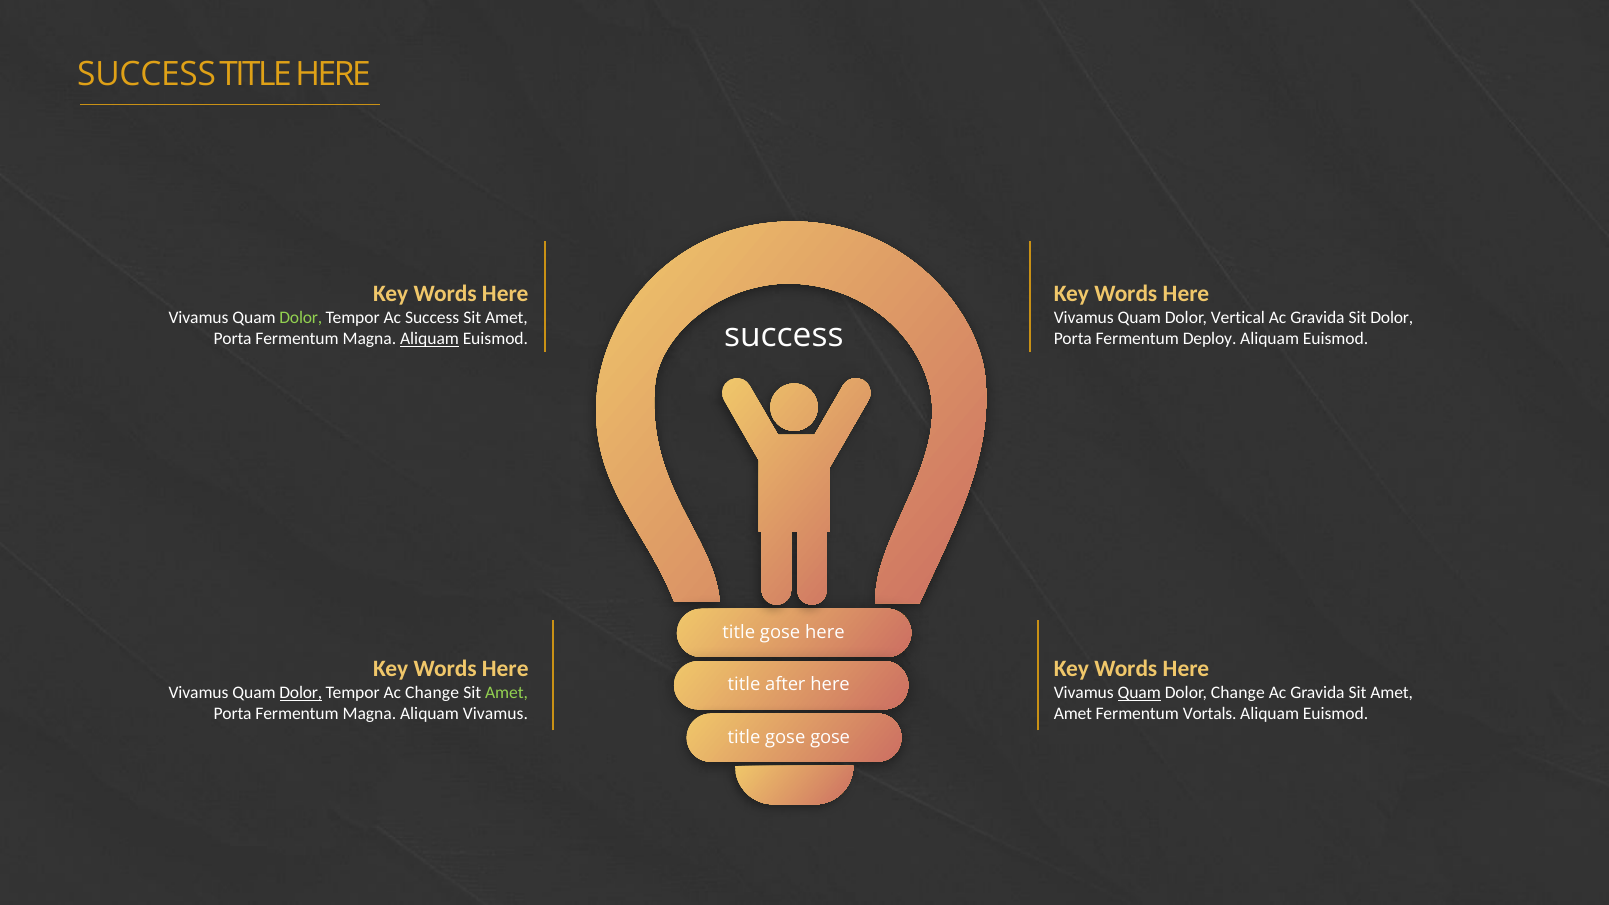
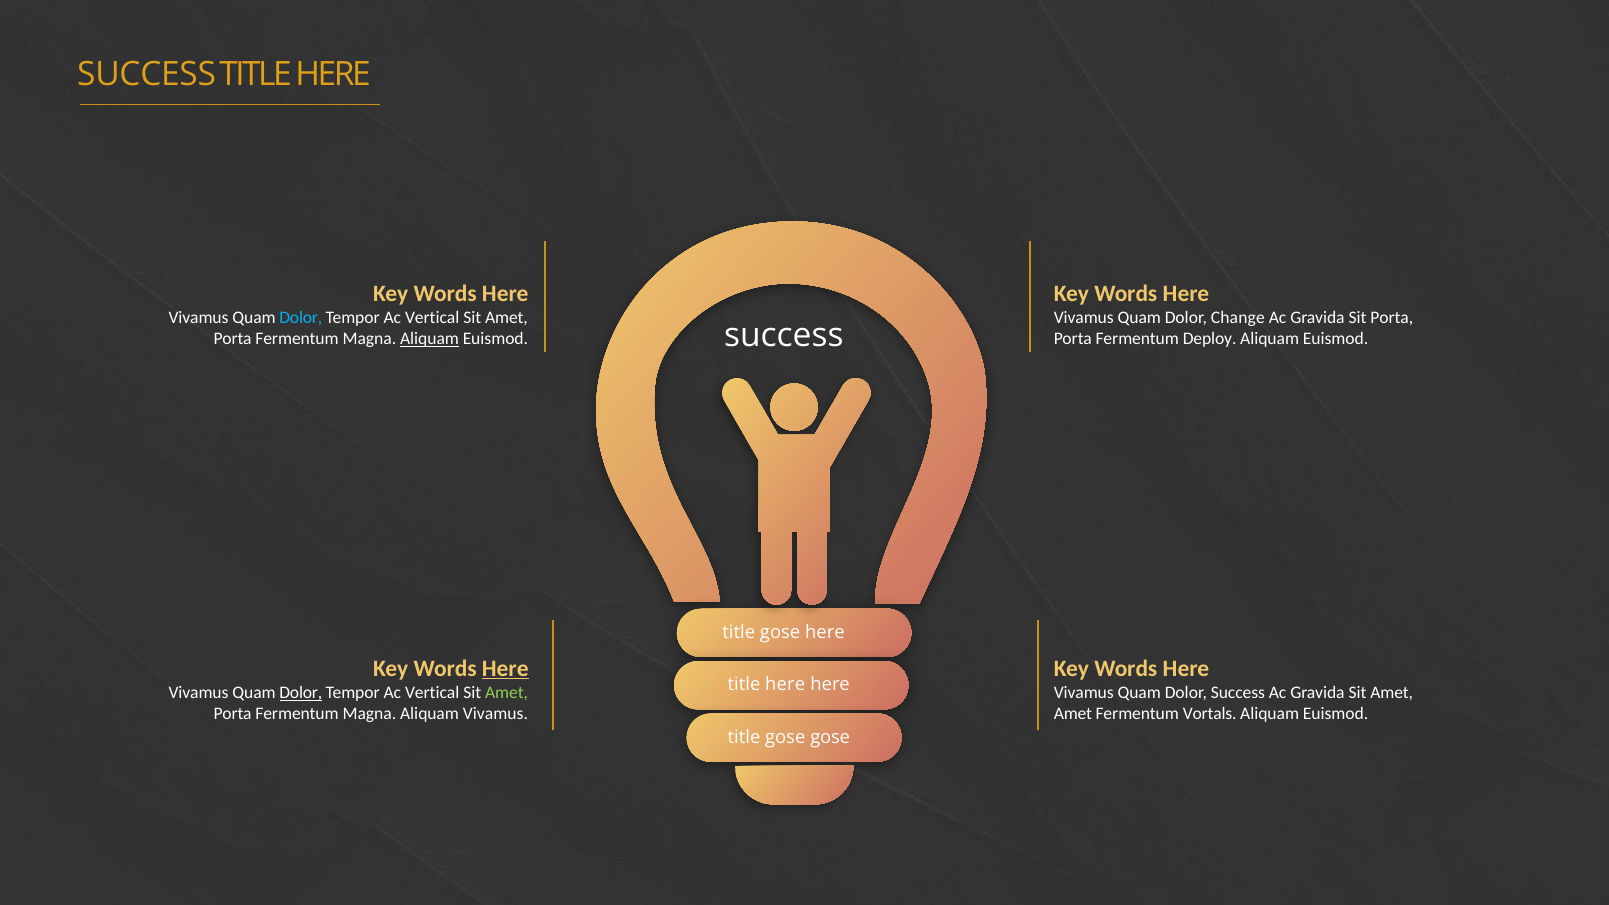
Dolor at (301, 318) colour: light green -> light blue
Success at (432, 318): Success -> Vertical
Vertical: Vertical -> Change
Sit Dolor: Dolor -> Porta
Here at (505, 669) underline: none -> present
after at (785, 685): after -> here
Change at (432, 693): Change -> Vertical
Quam at (1139, 693) underline: present -> none
Dolor Change: Change -> Success
